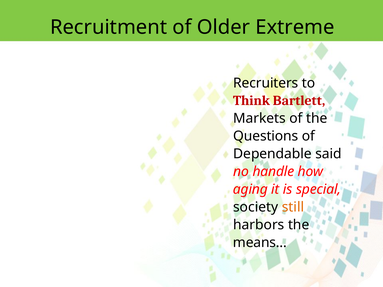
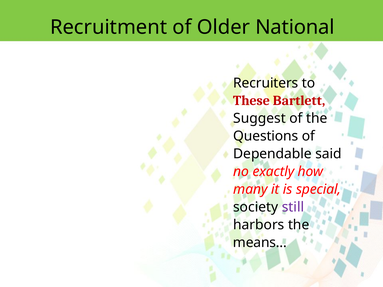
Extreme: Extreme -> National
Think: Think -> These
Markets: Markets -> Suggest
handle: handle -> exactly
aging: aging -> many
still colour: orange -> purple
